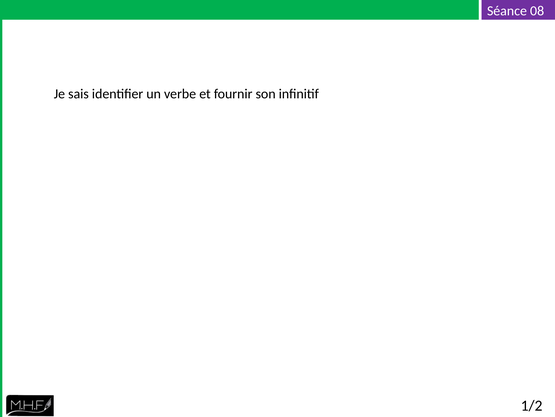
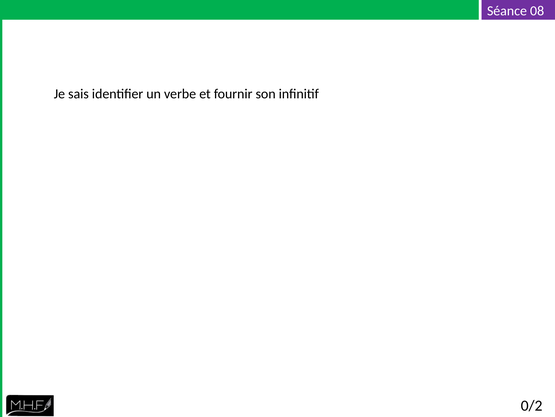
1/2: 1/2 -> 0/2
